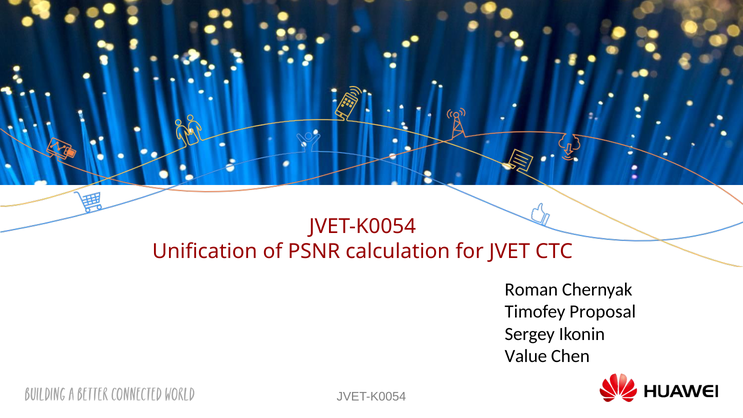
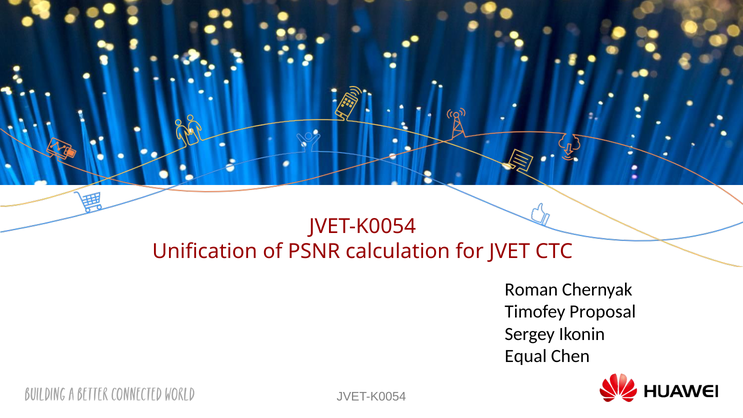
Value: Value -> Equal
